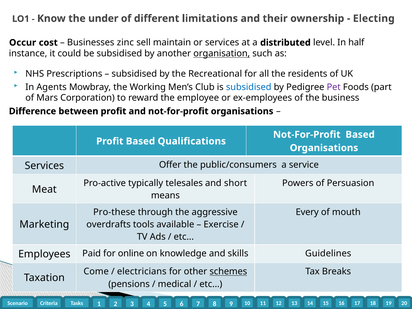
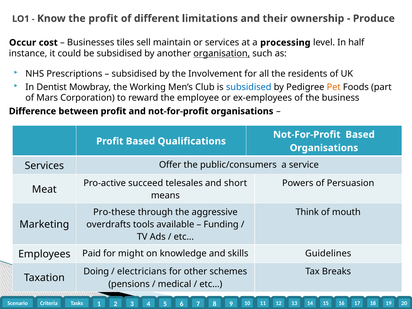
the under: under -> profit
Electing: Electing -> Produce
zinc: zinc -> tiles
distributed: distributed -> processing
Recreational: Recreational -> Involvement
Agents: Agents -> Dentist
Pet colour: purple -> orange
typically: typically -> succeed
Every: Every -> Think
Exercise: Exercise -> Funding
online: online -> might
Come: Come -> Doing
schemes underline: present -> none
